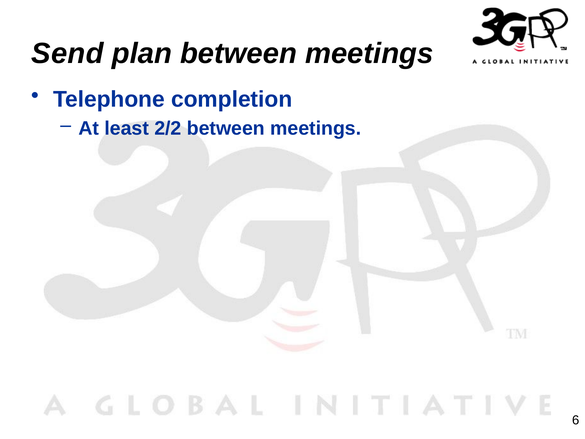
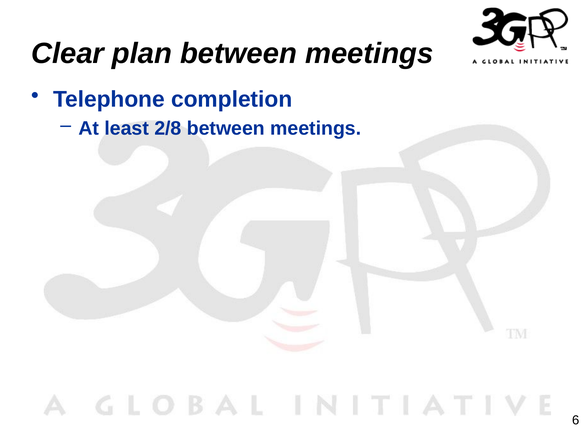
Send: Send -> Clear
2/2: 2/2 -> 2/8
